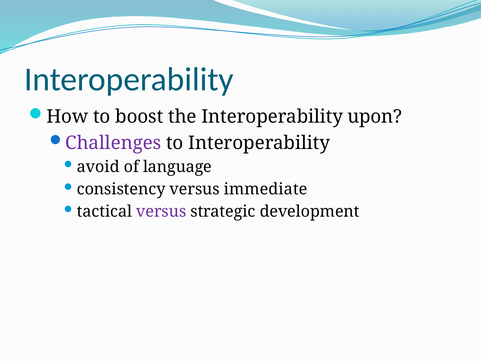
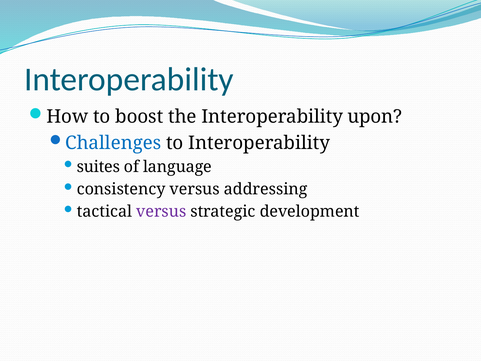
Challenges colour: purple -> blue
avoid: avoid -> suites
immediate: immediate -> addressing
